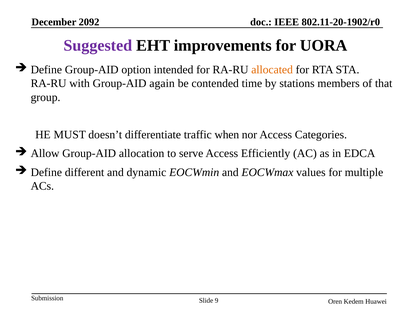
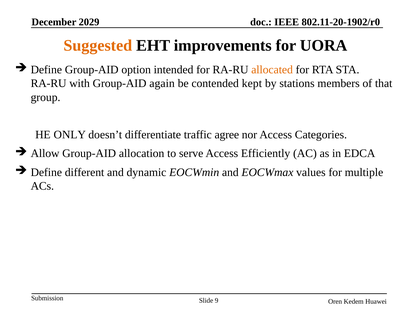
2092: 2092 -> 2029
Suggested colour: purple -> orange
time: time -> kept
MUST: MUST -> ONLY
when: when -> agree
